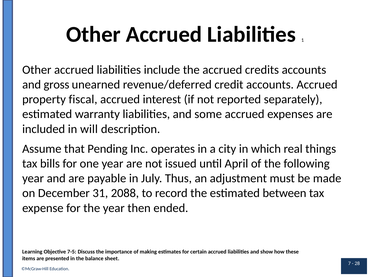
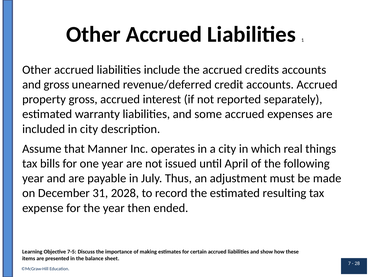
property fiscal: fiscal -> gross
in will: will -> city
Pending: Pending -> Manner
2088: 2088 -> 2028
between: between -> resulting
